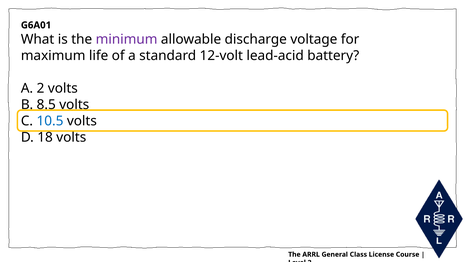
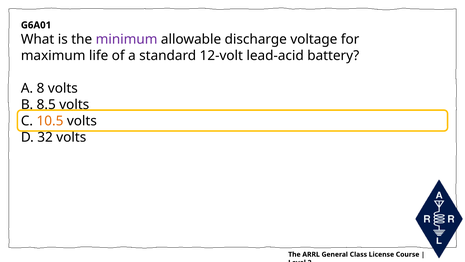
A 2: 2 -> 8
10.5 colour: blue -> orange
18: 18 -> 32
